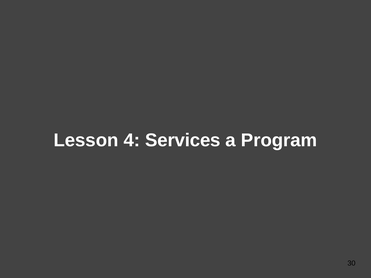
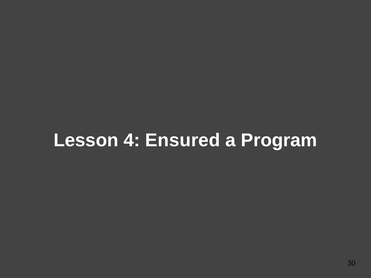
Services: Services -> Ensured
